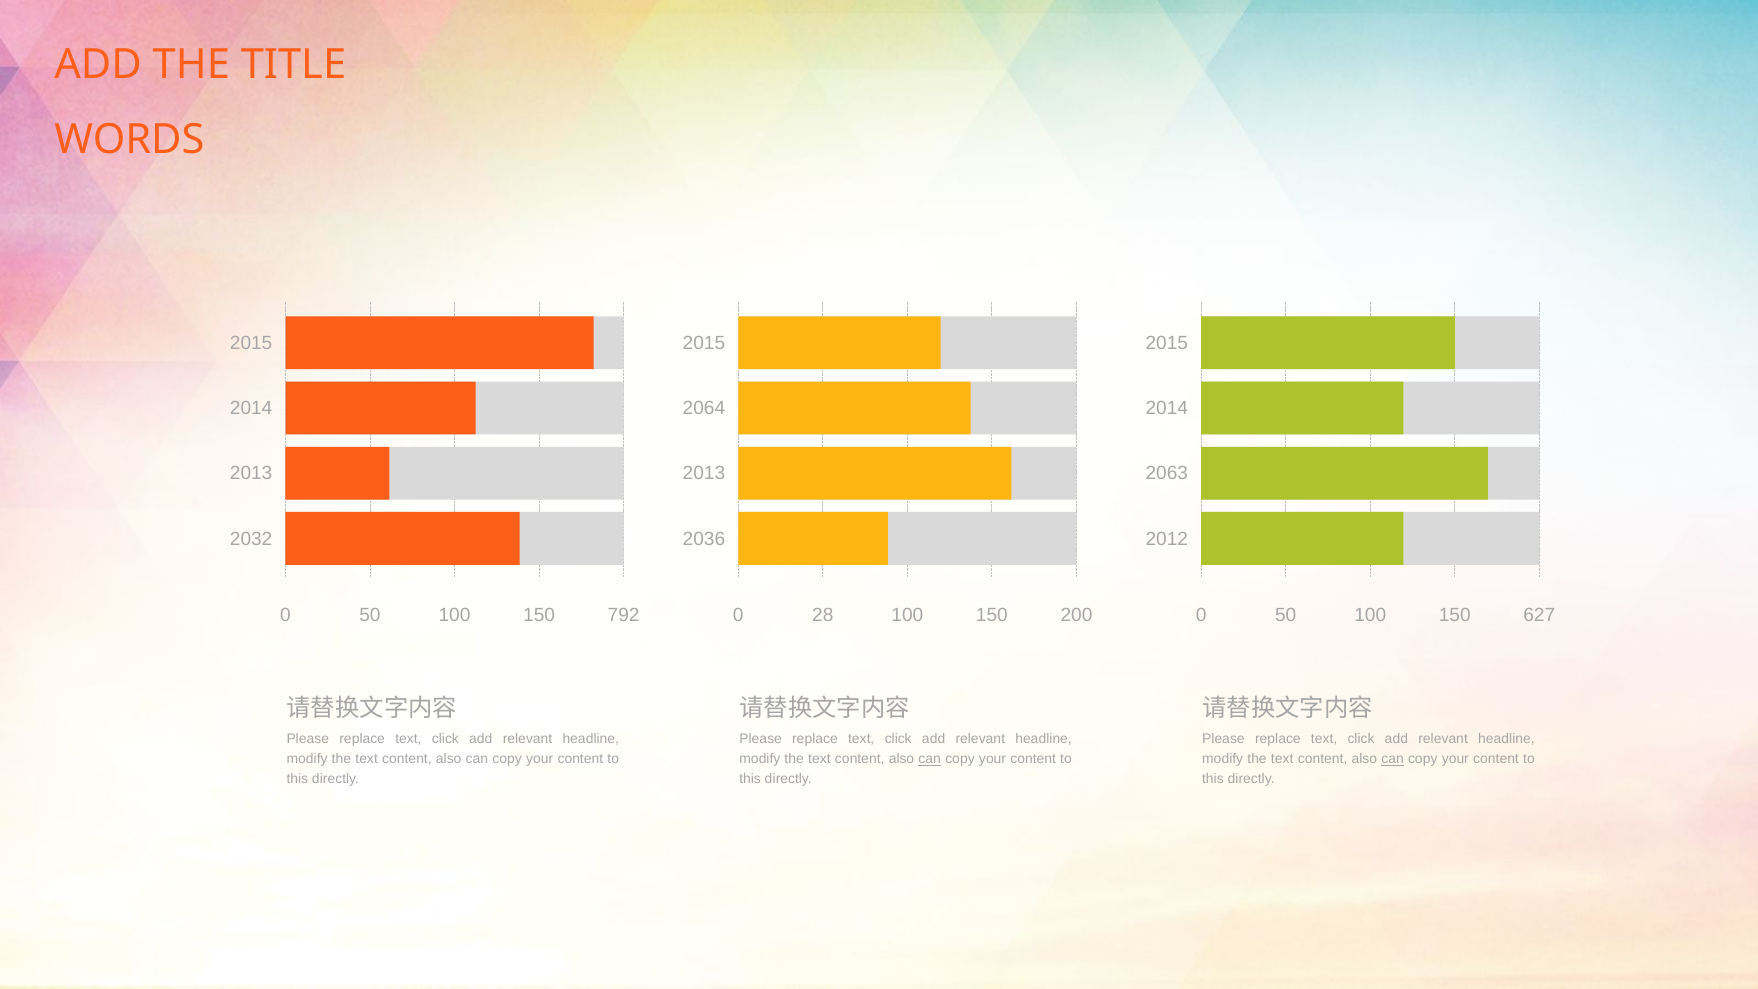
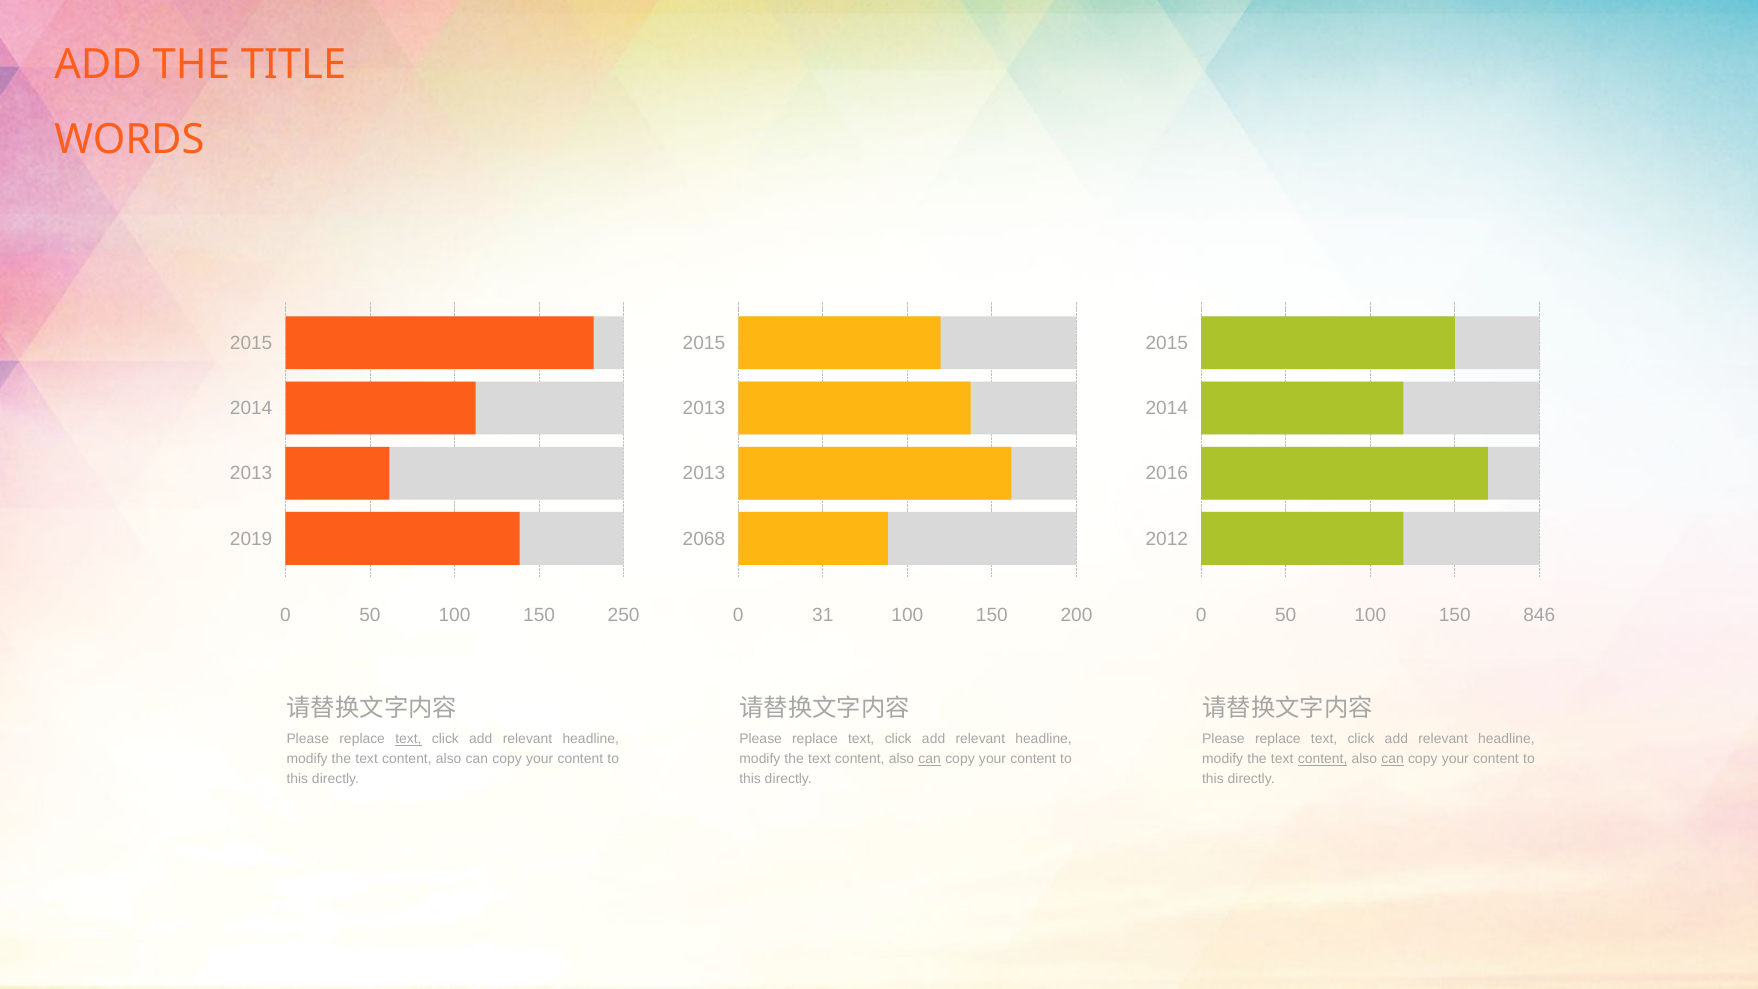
2064 at (704, 408): 2064 -> 2013
2063: 2063 -> 2016
2032: 2032 -> 2019
2036: 2036 -> 2068
792: 792 -> 250
28: 28 -> 31
627: 627 -> 846
text at (408, 739) underline: none -> present
content at (1323, 759) underline: none -> present
